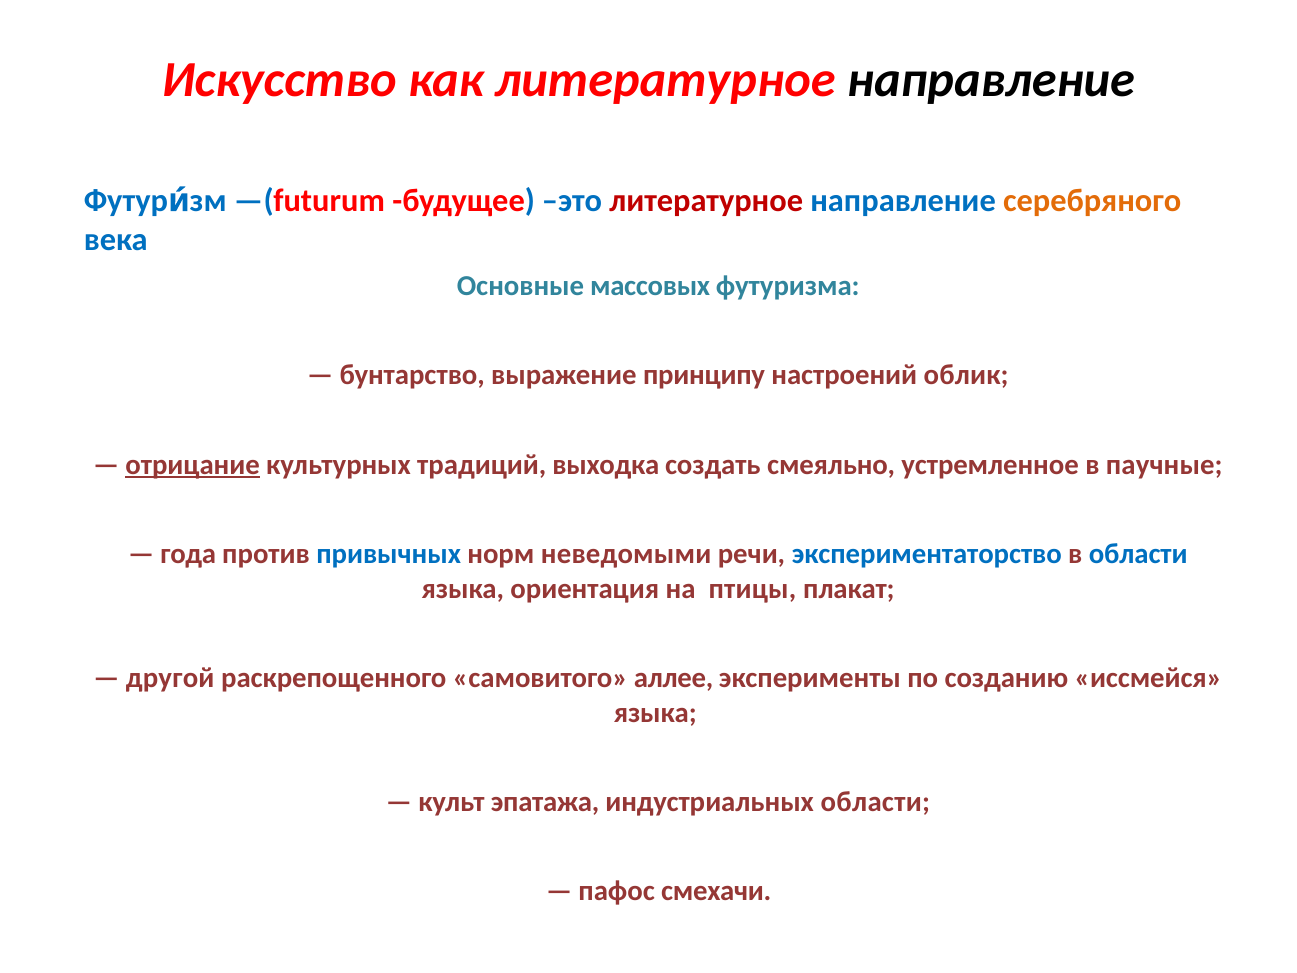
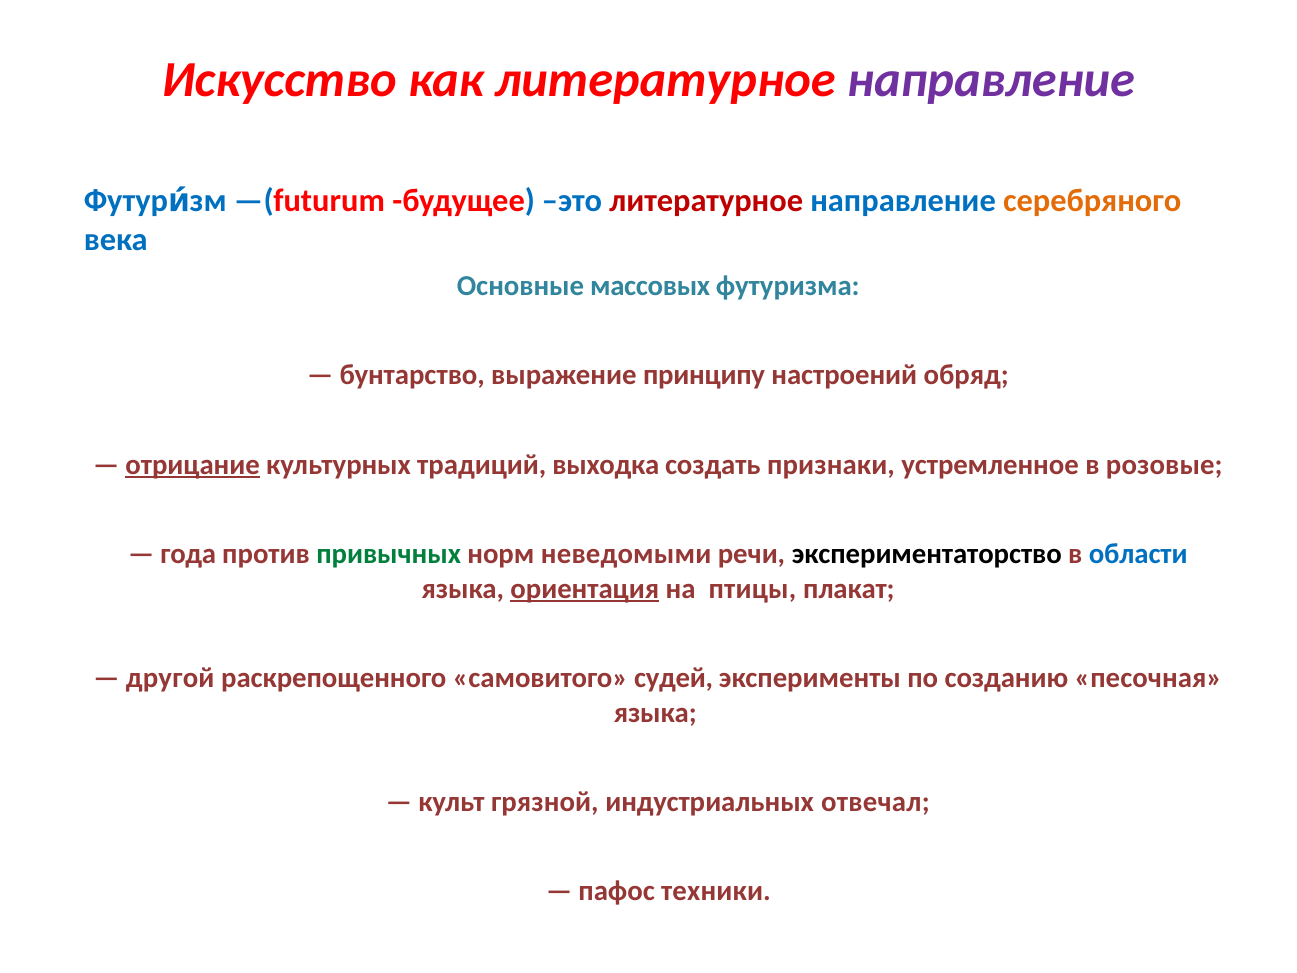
направление at (991, 79) colour: black -> purple
облик: облик -> обряд
смеяльно: смеяльно -> признаки
паучные: паучные -> розовые
привычных colour: blue -> green
экспериментаторство colour: blue -> black
ориентация underline: none -> present
аллее: аллее -> судей
иссмейся: иссмейся -> песочная
эпатажа: эпатажа -> грязной
индустриальных области: области -> отвечал
смехачи: смехачи -> техники
